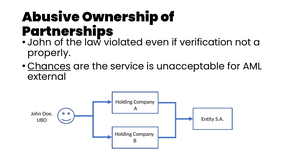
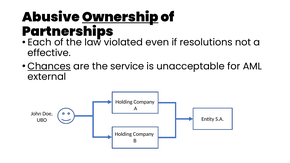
Ownership underline: none -> present
John at (40, 42): John -> Each
verification: verification -> resolutions
properly: properly -> effective
